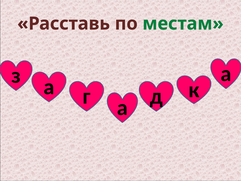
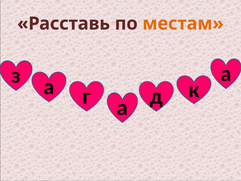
местам colour: green -> orange
